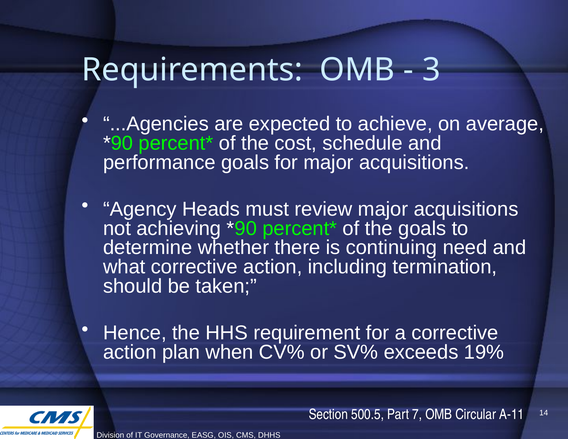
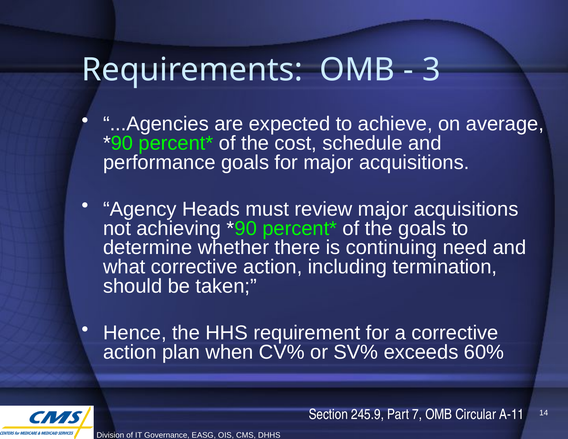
19%: 19% -> 60%
500.5: 500.5 -> 245.9
